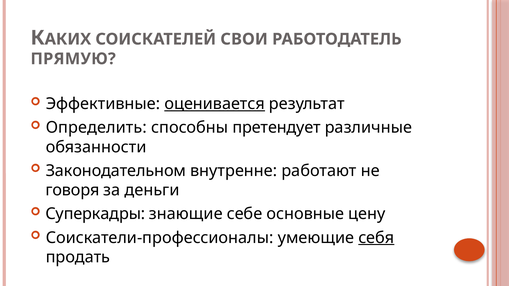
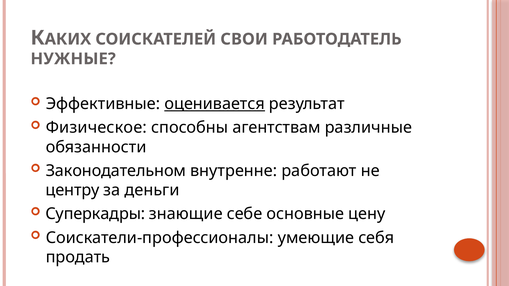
ПРЯМУЮ: ПРЯМУЮ -> НУЖНЫЕ
Определить: Определить -> Физическое
претендует: претендует -> агентствам
говоря: говоря -> центру
себя underline: present -> none
